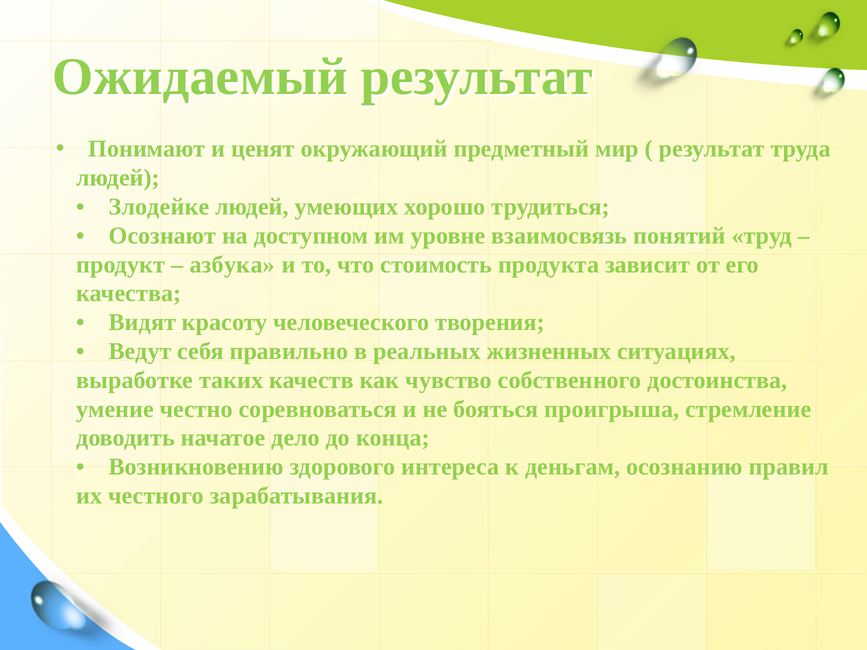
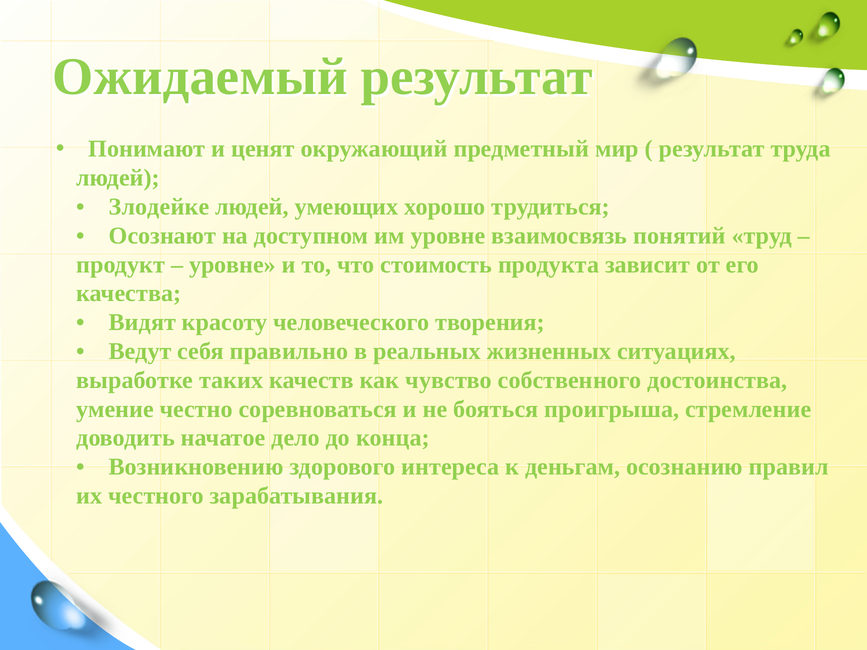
азбука at (232, 265): азбука -> уровне
